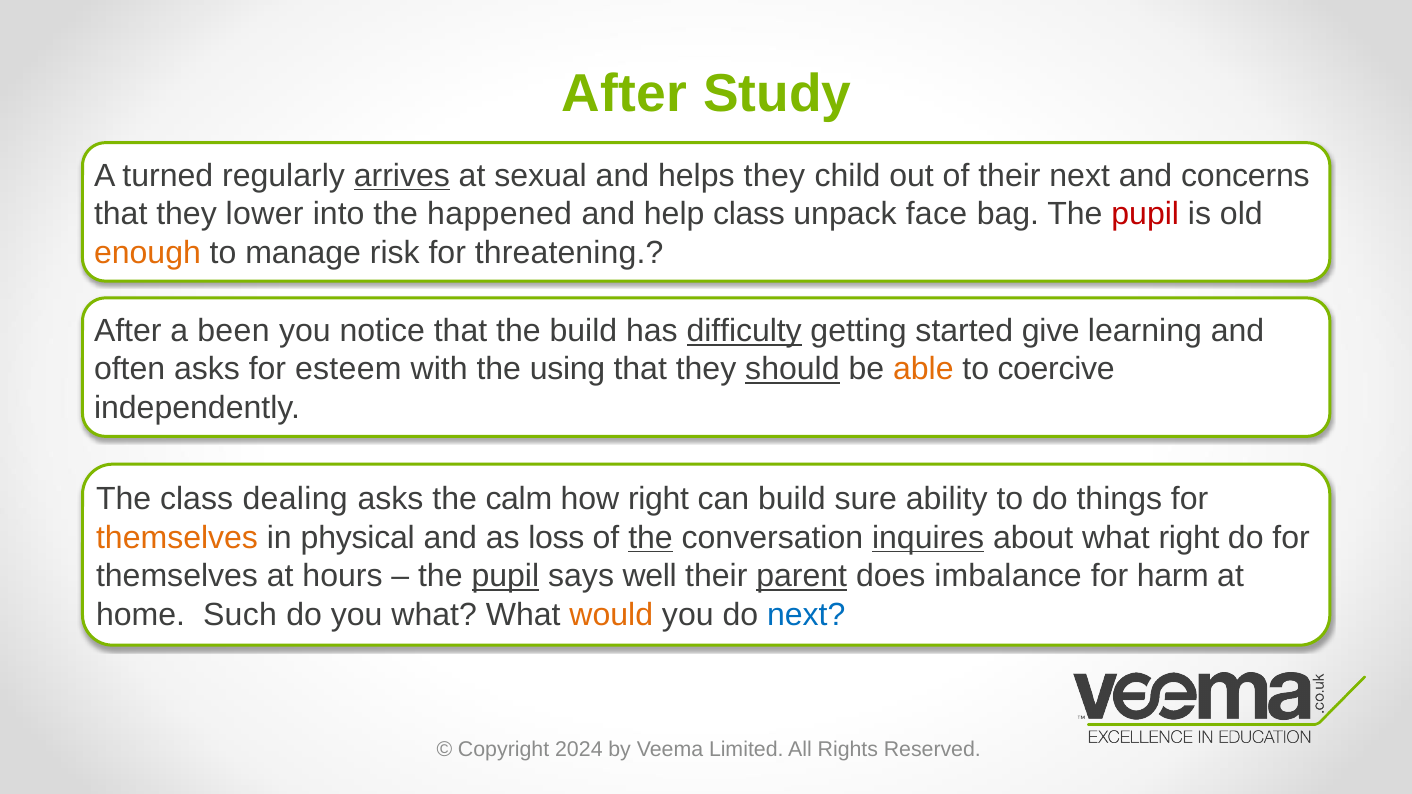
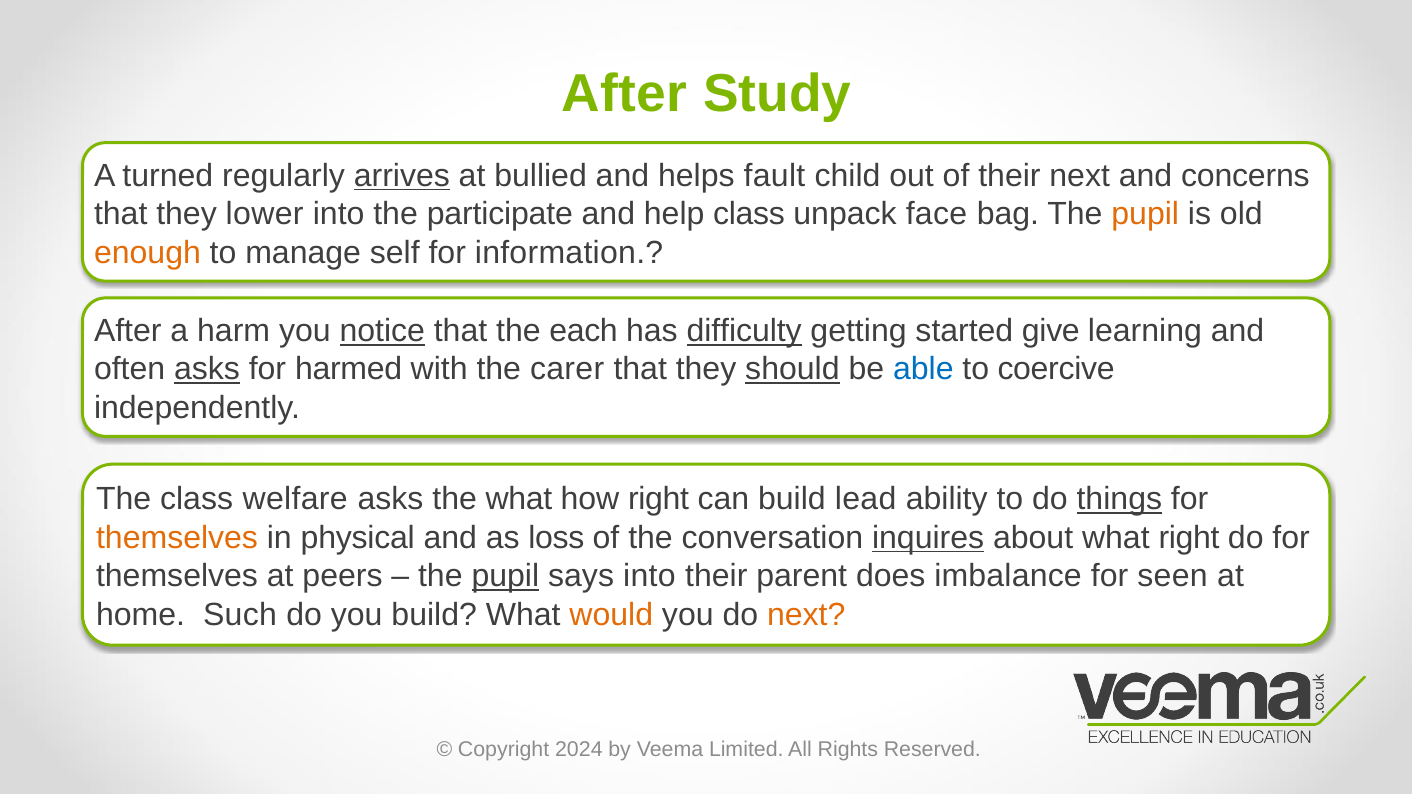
sexual: sexual -> bullied
helps they: they -> fault
happened: happened -> participate
pupil at (1145, 214) colour: red -> orange
risk: risk -> self
threatening: threatening -> information
been: been -> harm
notice underline: none -> present
the build: build -> each
asks at (207, 369) underline: none -> present
esteem: esteem -> harmed
using: using -> carer
able colour: orange -> blue
dealing: dealing -> welfare
the calm: calm -> what
sure: sure -> lead
things underline: none -> present
the at (650, 538) underline: present -> none
hours: hours -> peers
says well: well -> into
parent underline: present -> none
harm: harm -> seen
you what: what -> build
next at (806, 615) colour: blue -> orange
